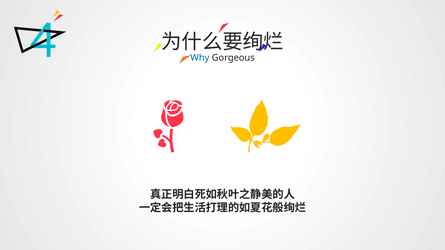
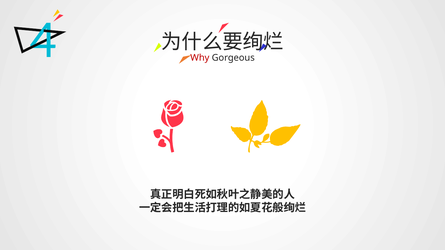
Why colour: blue -> red
